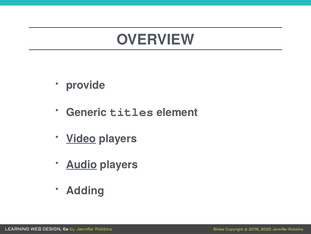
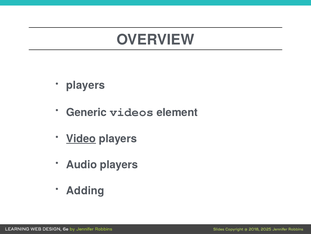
provide at (86, 85): provide -> players
titles: titles -> videos
Audio underline: present -> none
